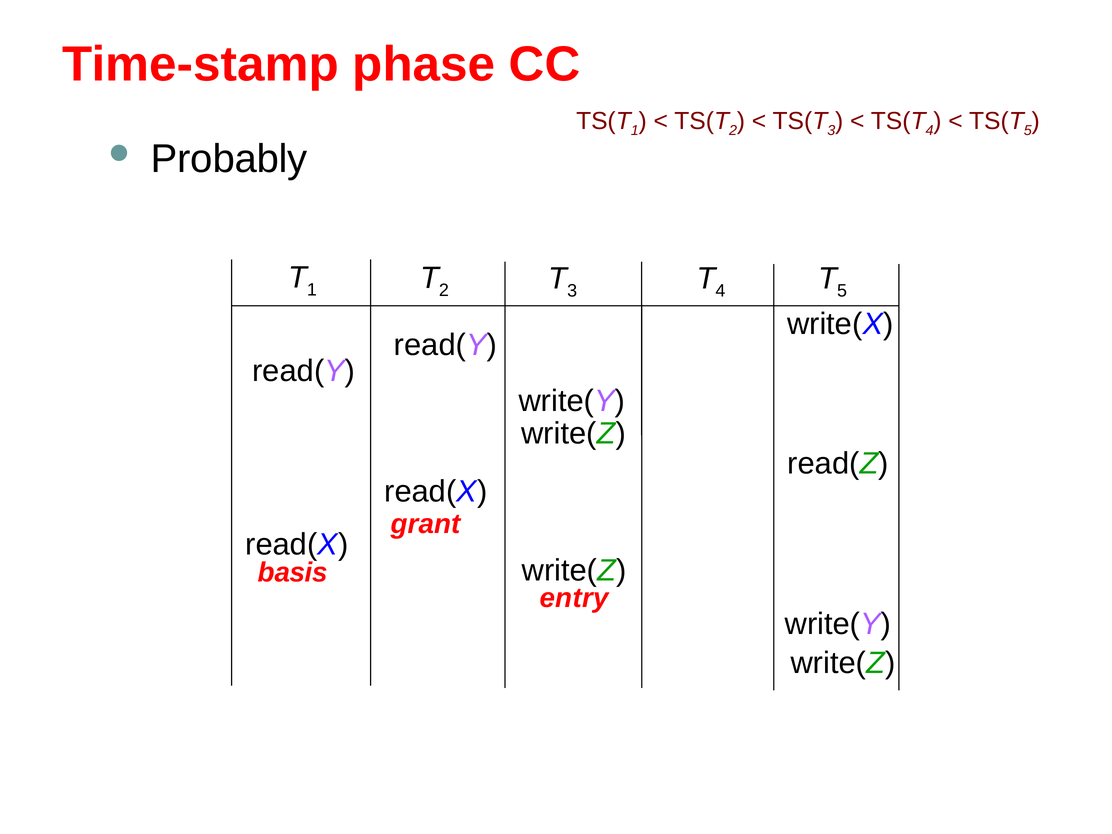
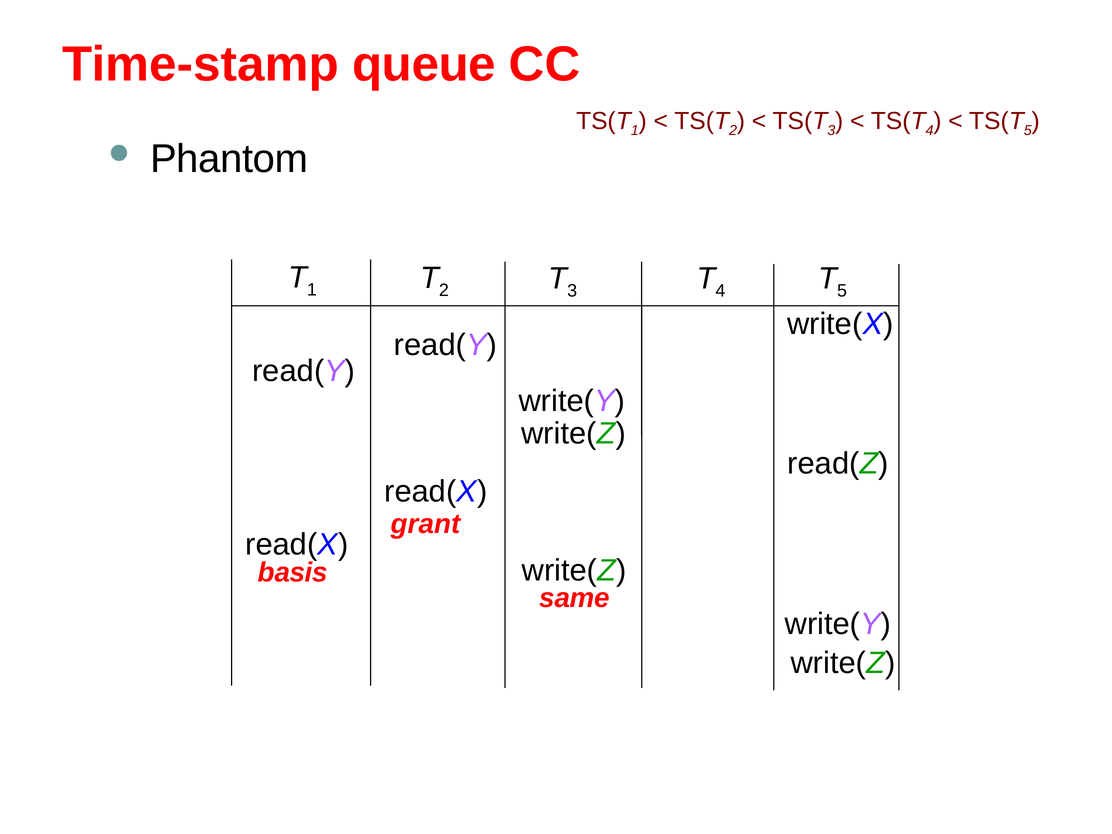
phase: phase -> queue
Probably: Probably -> Phantom
entry: entry -> same
